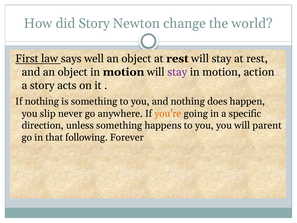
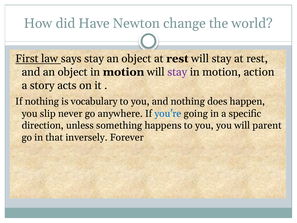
did Story: Story -> Have
says well: well -> stay
is something: something -> vocabulary
you're colour: orange -> blue
following: following -> inversely
